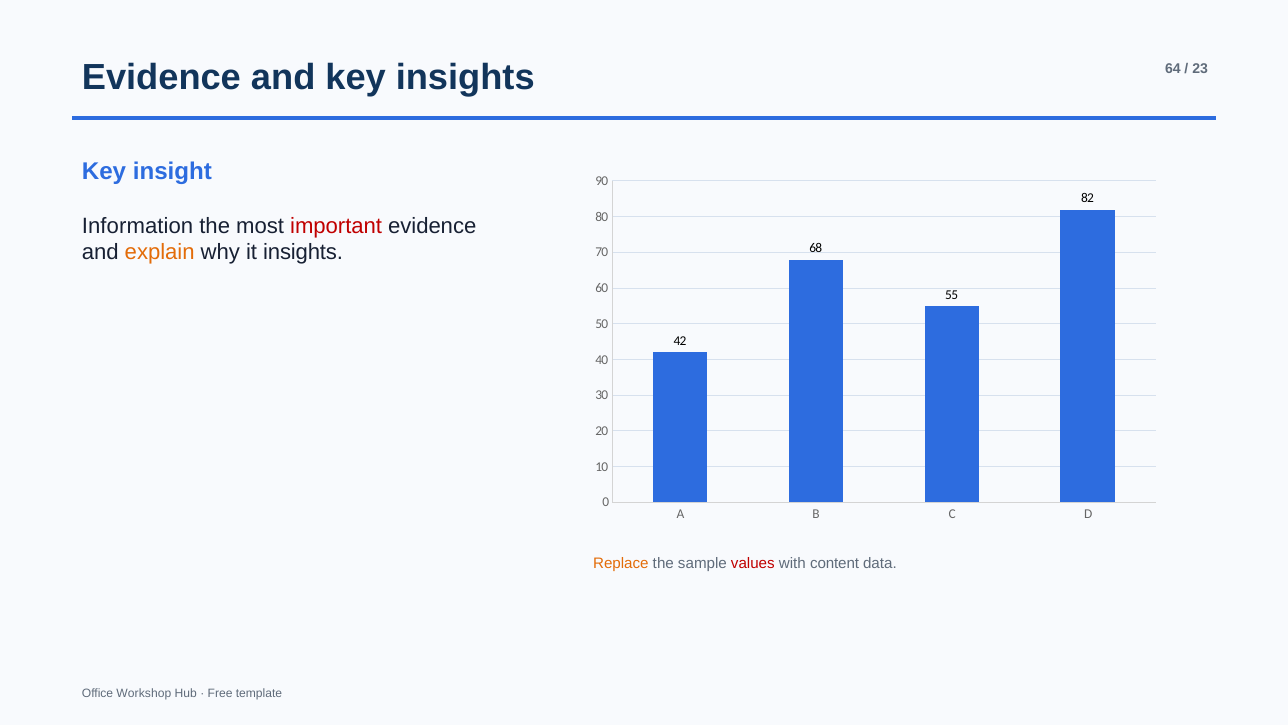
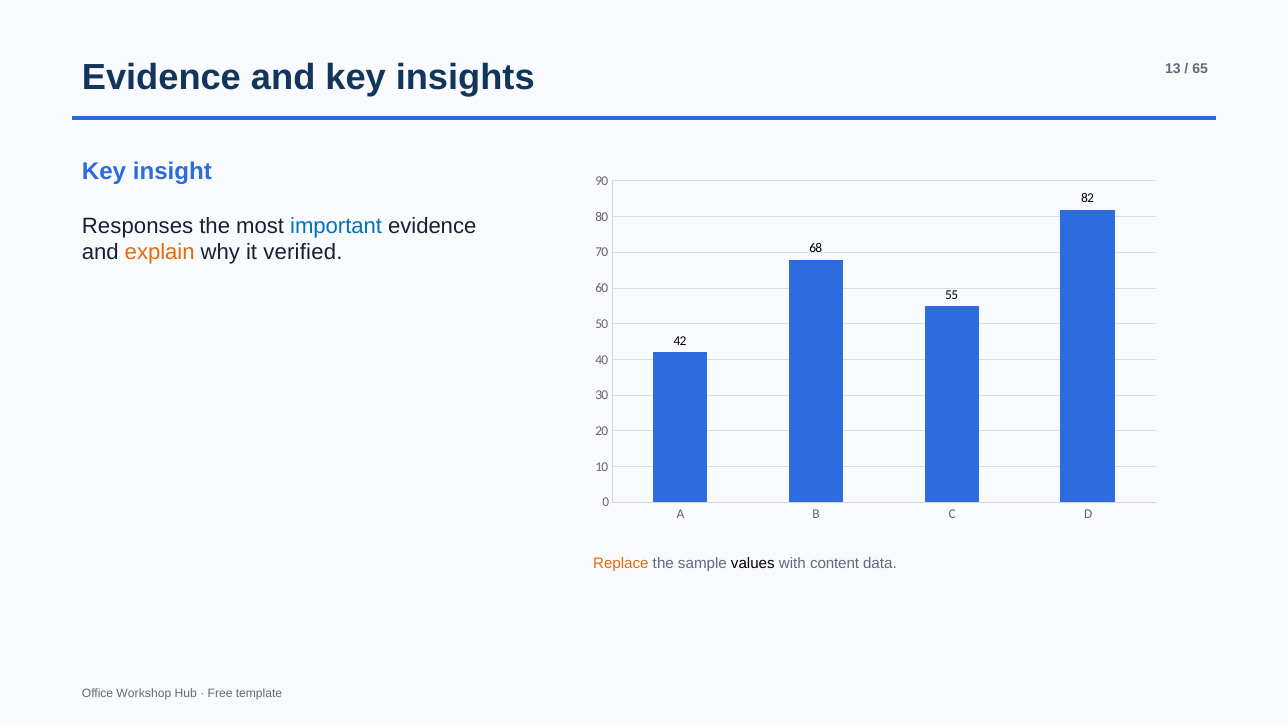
64: 64 -> 13
23: 23 -> 65
Information: Information -> Responses
important colour: red -> blue
it insights: insights -> verified
values colour: red -> black
